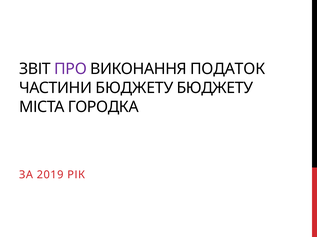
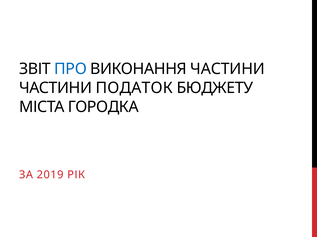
ПРО colour: purple -> blue
ВИКОНАННЯ ПОДАТОК: ПОДАТОК -> ЧАСТИНИ
ЧАСТИНИ БЮДЖЕТУ: БЮДЖЕТУ -> ПОДАТОК
